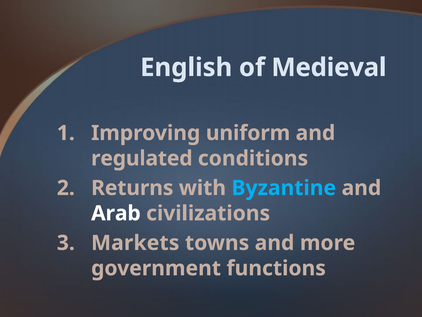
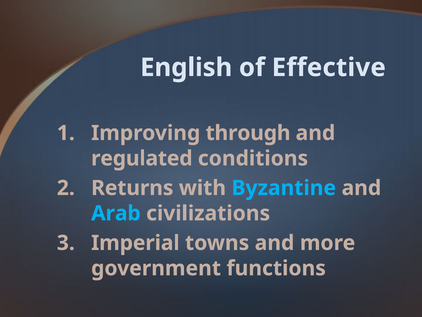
Medieval: Medieval -> Effective
uniform: uniform -> through
Arab colour: white -> light blue
Markets: Markets -> Imperial
